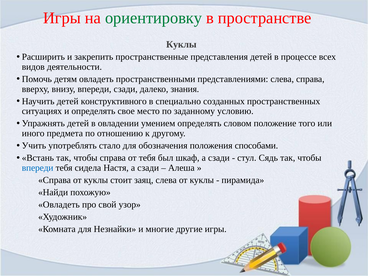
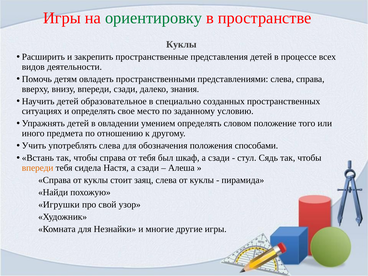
конструктивного: конструктивного -> образовательное
употреблять стало: стало -> слева
впереди at (38, 168) colour: blue -> orange
Овладеть at (59, 204): Овладеть -> Игрушки
